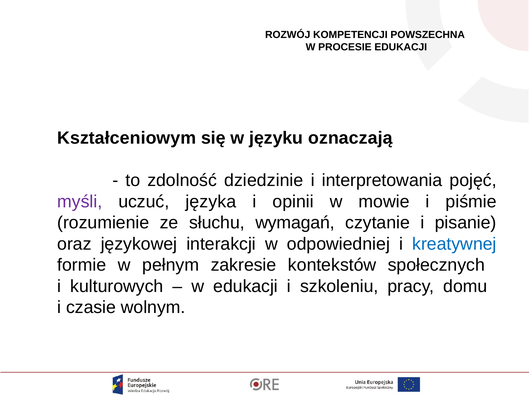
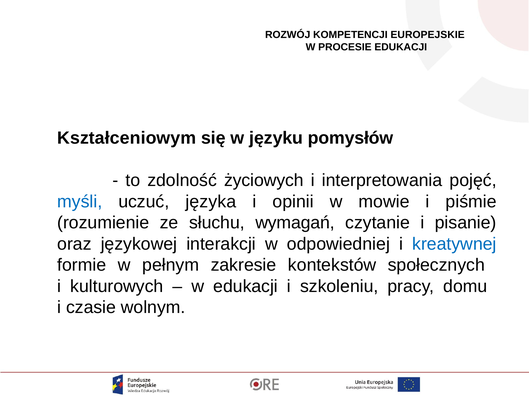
POWSZECHNA: POWSZECHNA -> EUROPEJSKIE
oznaczają: oznaczają -> pomysłów
dziedzinie: dziedzinie -> życiowych
myśli colour: purple -> blue
